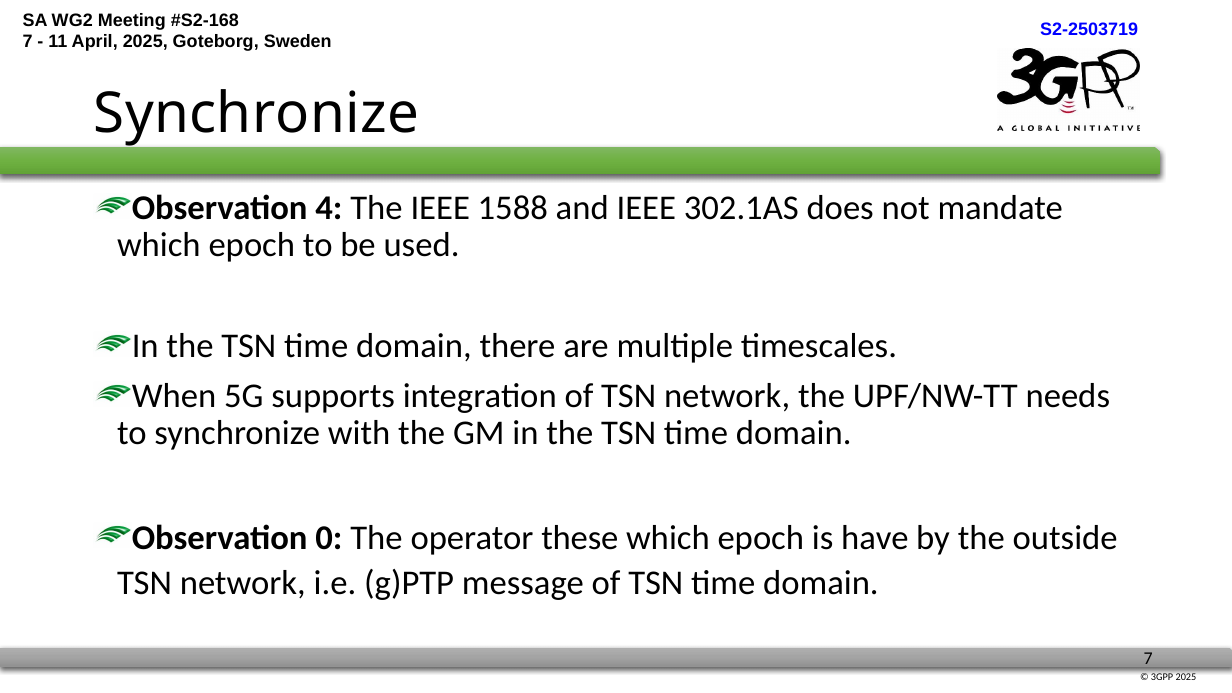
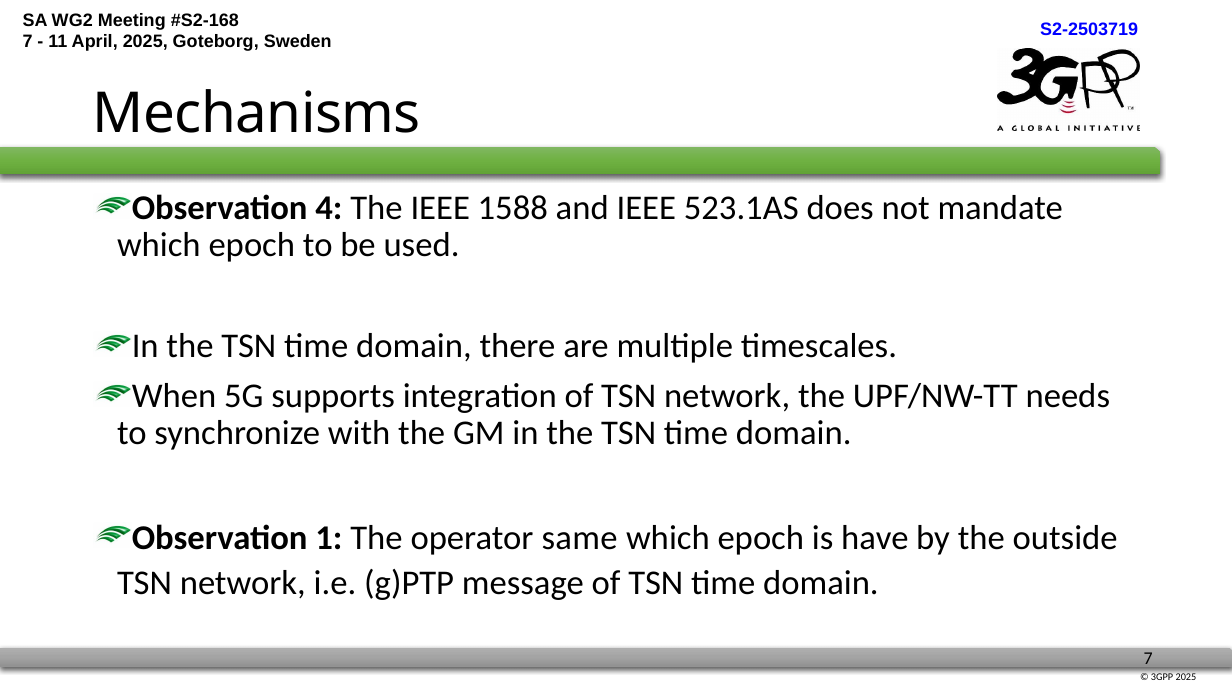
Synchronize at (256, 113): Synchronize -> Mechanisms
302.1AS: 302.1AS -> 523.1AS
0: 0 -> 1
these: these -> same
